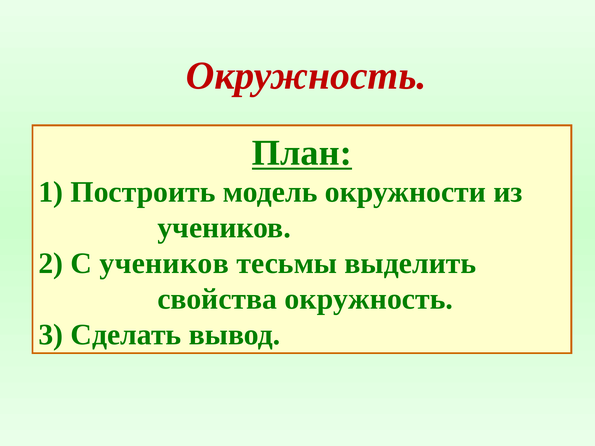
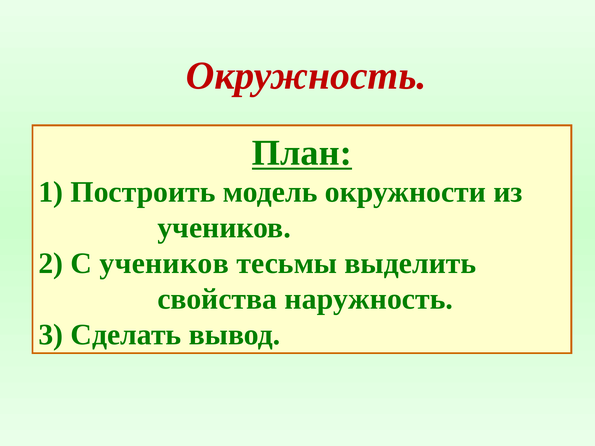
свойства окружность: окружность -> наружность
